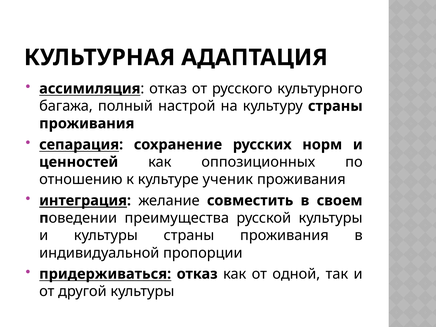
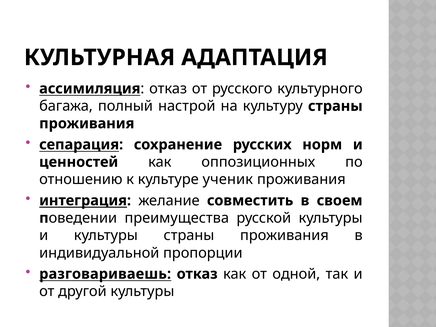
придерживаться: придерживаться -> разговариваешь
